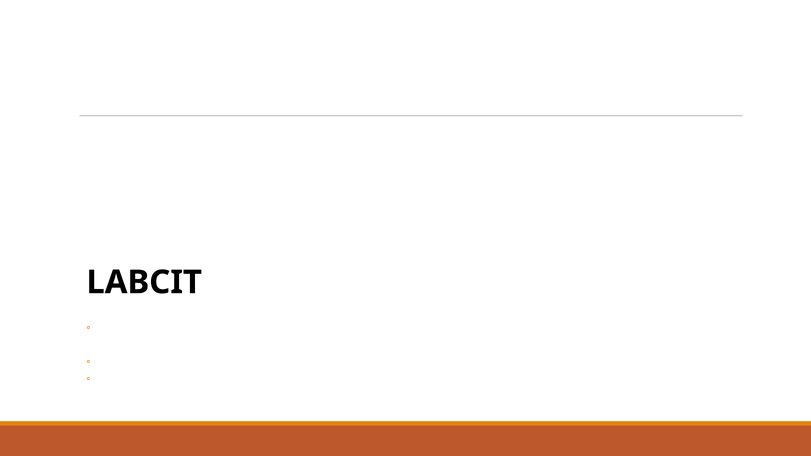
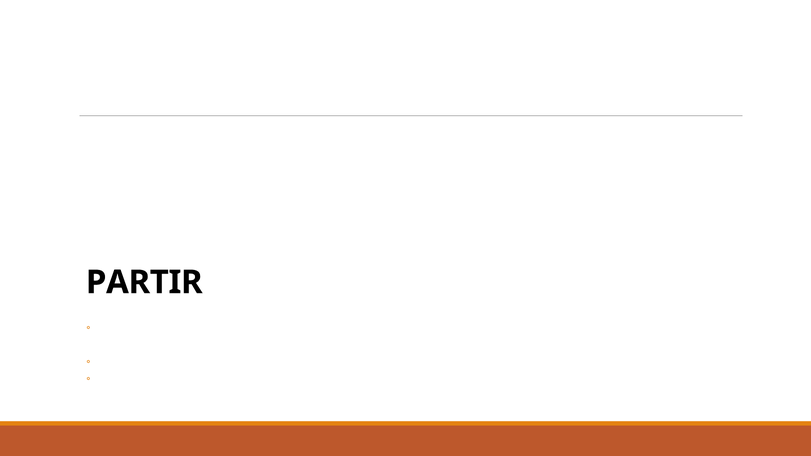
LABCIT: LABCIT -> PARTIR
